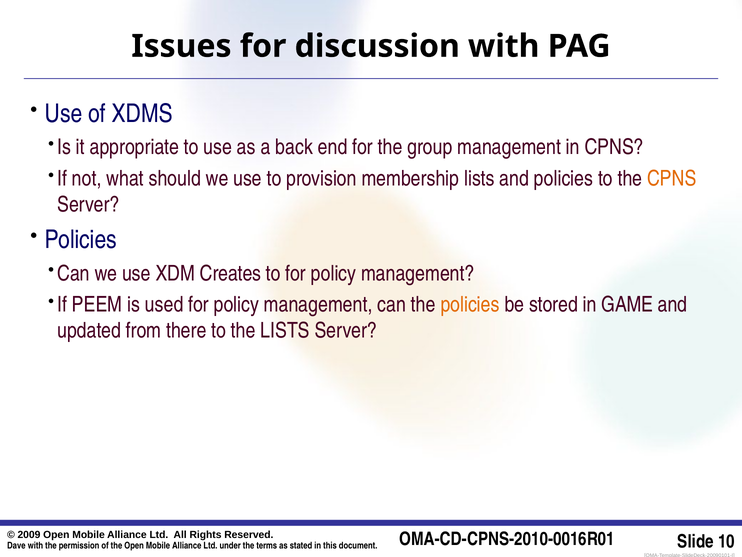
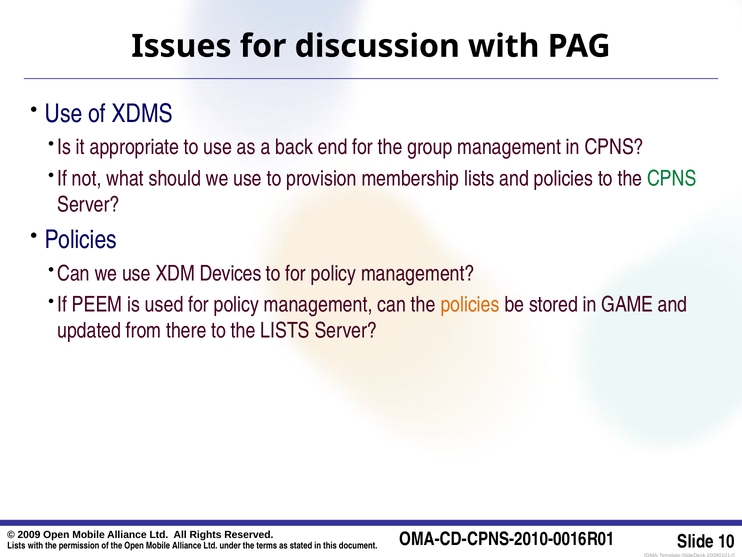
CPNS at (672, 178) colour: orange -> green
Creates: Creates -> Devices
Dave at (16, 545): Dave -> Lists
